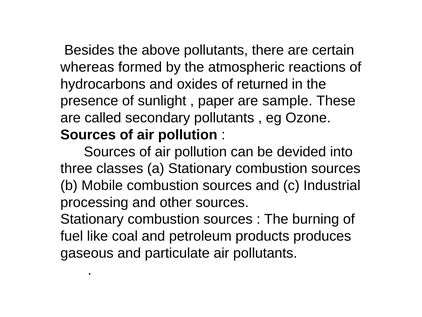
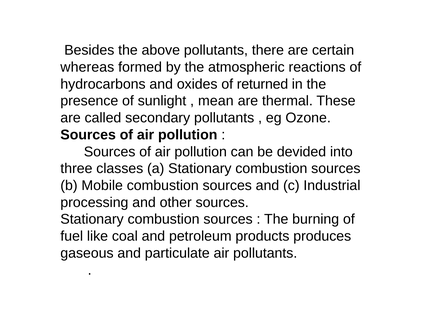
paper: paper -> mean
sample: sample -> thermal
